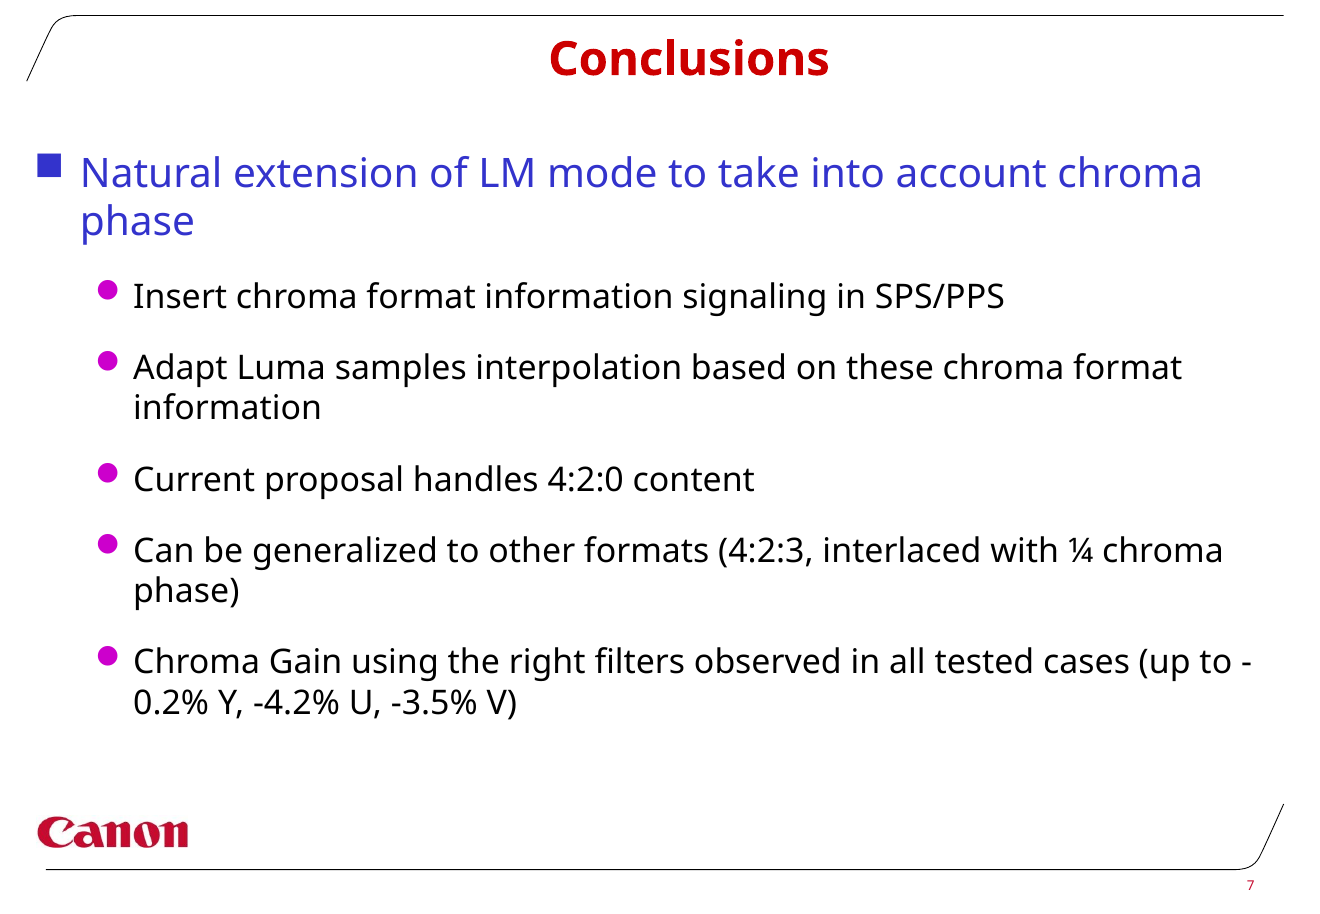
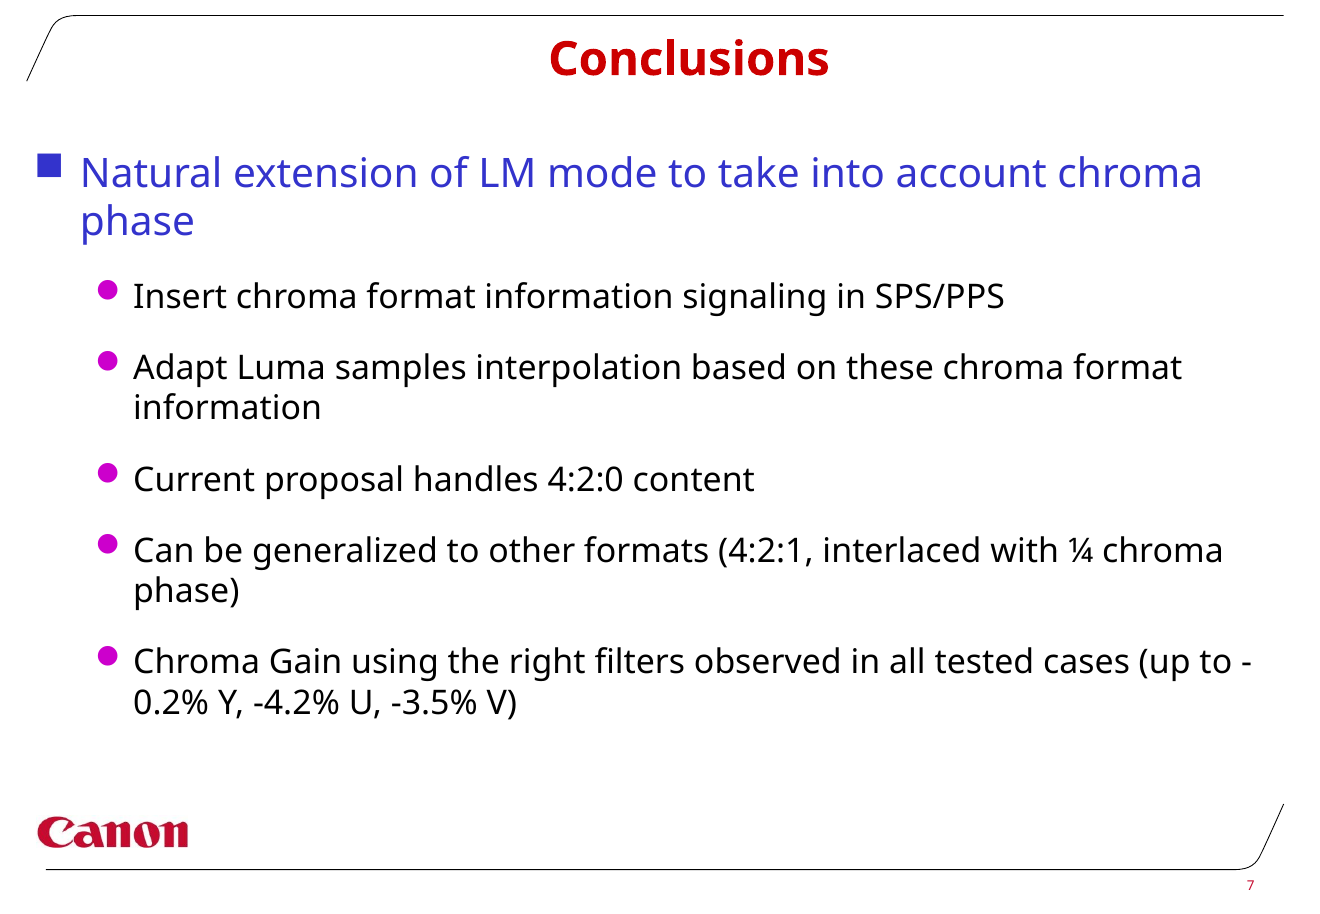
4:2:3: 4:2:3 -> 4:2:1
